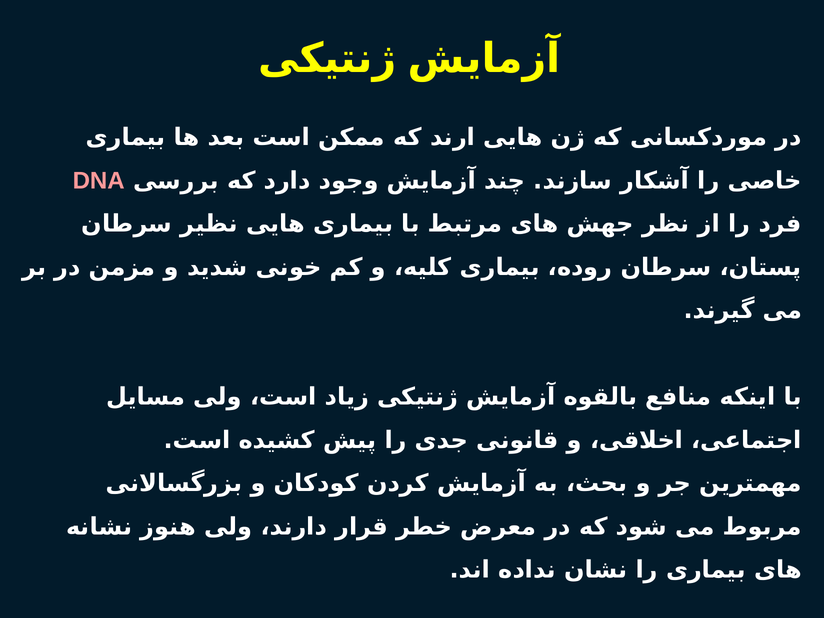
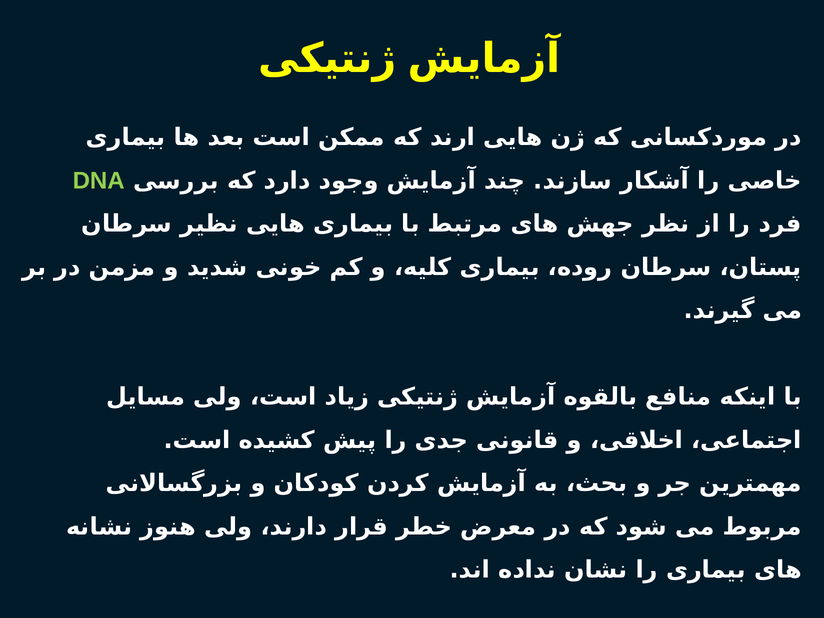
DNA colour: pink -> light green
